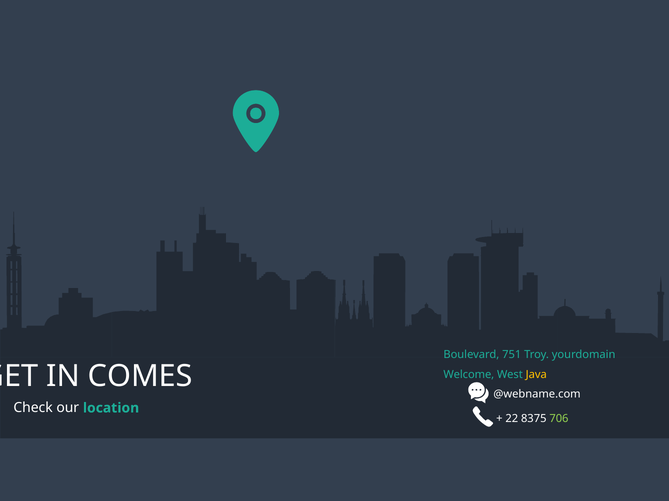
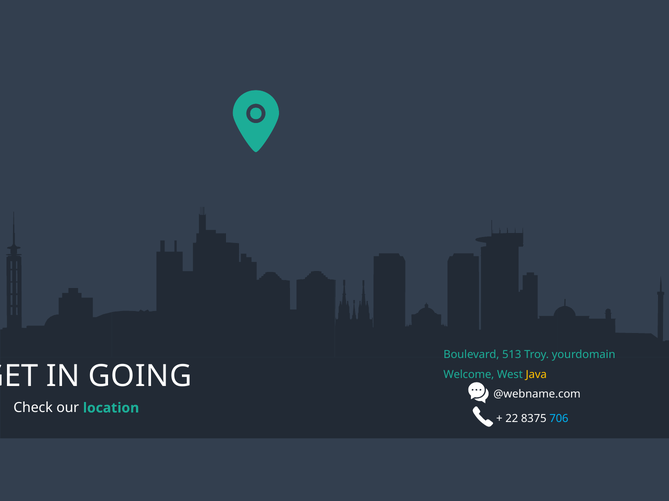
751: 751 -> 513
COMES: COMES -> GOING
706 colour: light green -> light blue
